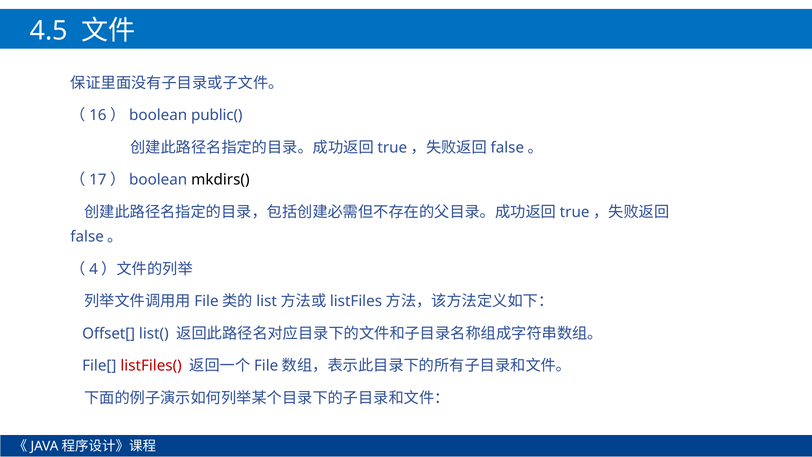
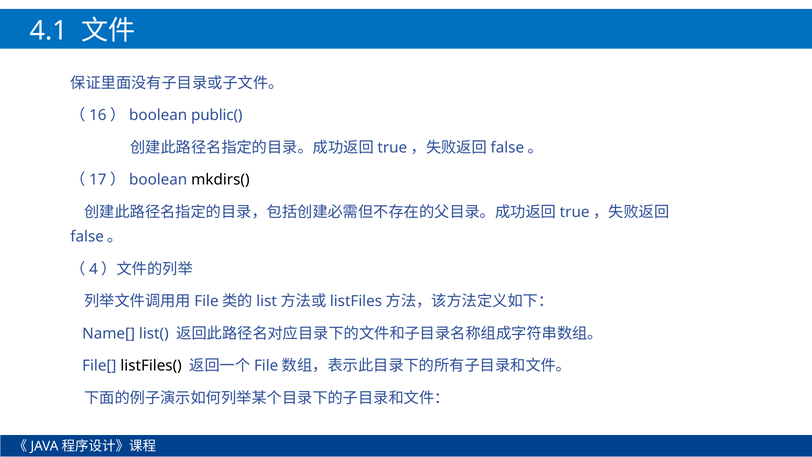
4.5: 4.5 -> 4.1
Offset[: Offset[ -> Name[
listFiles( colour: red -> black
